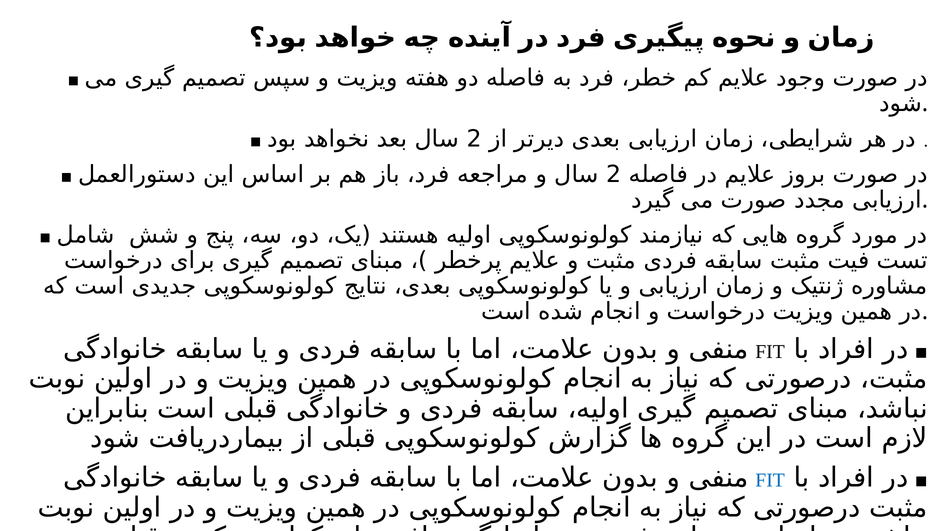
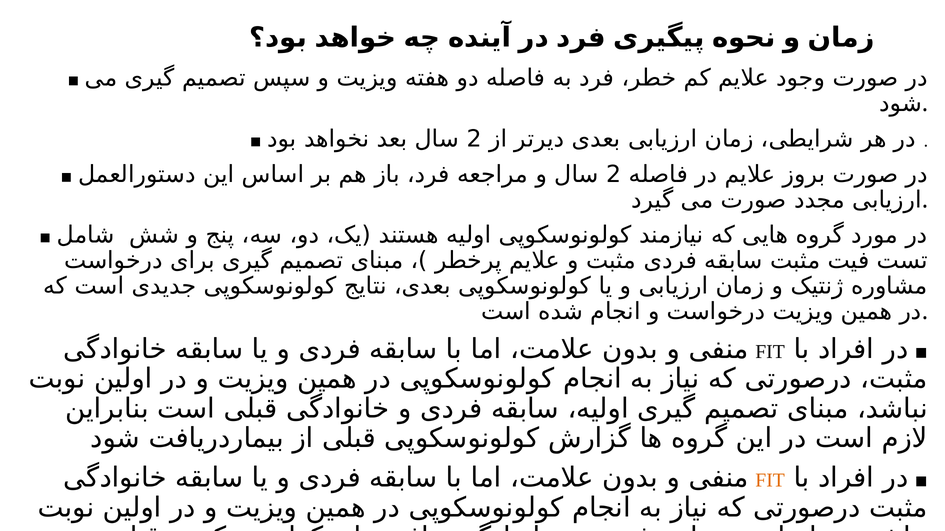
FIT at (770, 481) colour: blue -> orange
